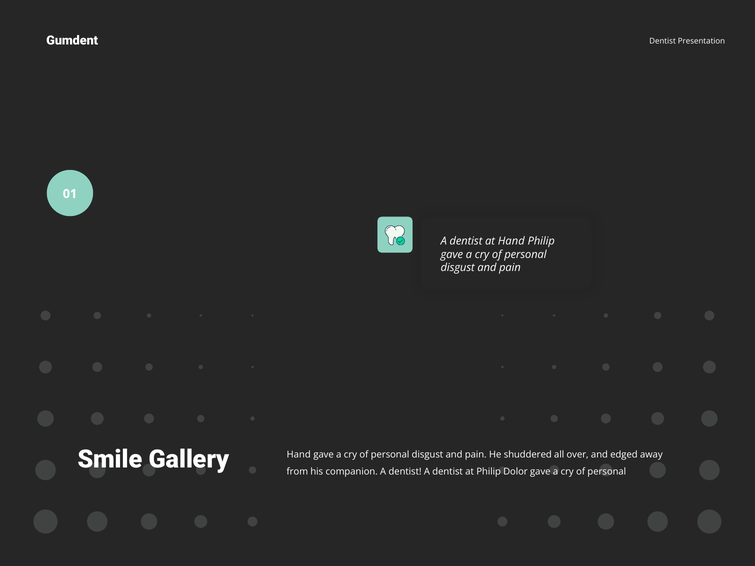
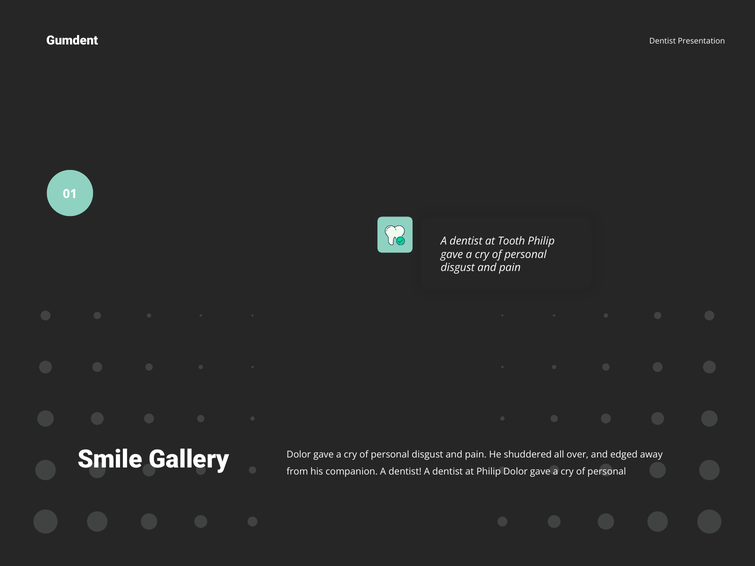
at Hand: Hand -> Tooth
Gallery Hand: Hand -> Dolor
